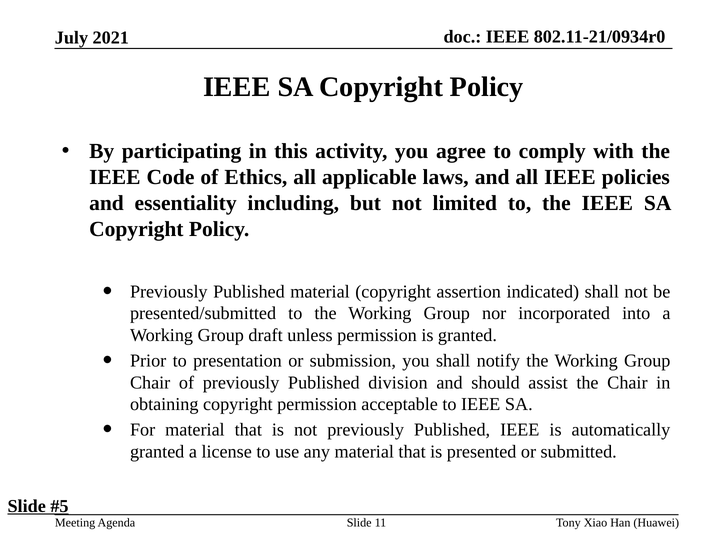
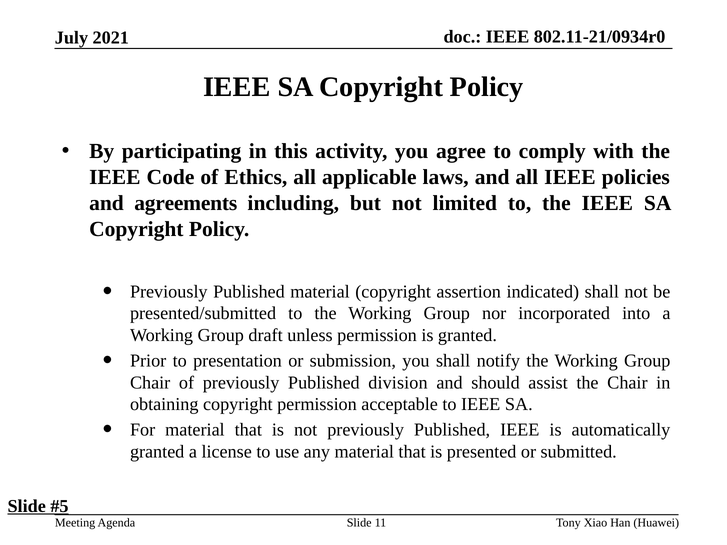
essentiality: essentiality -> agreements
